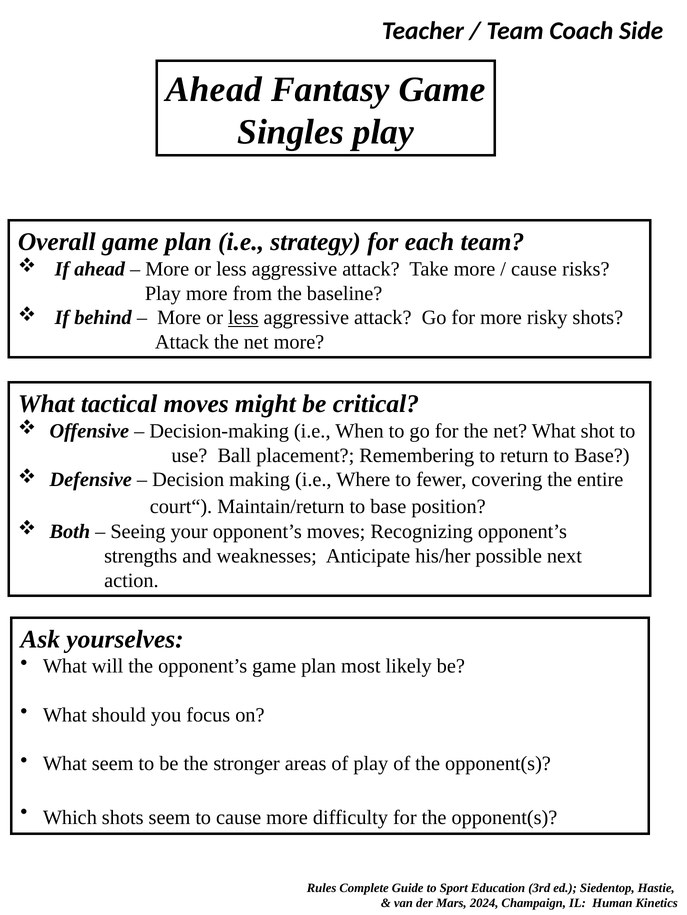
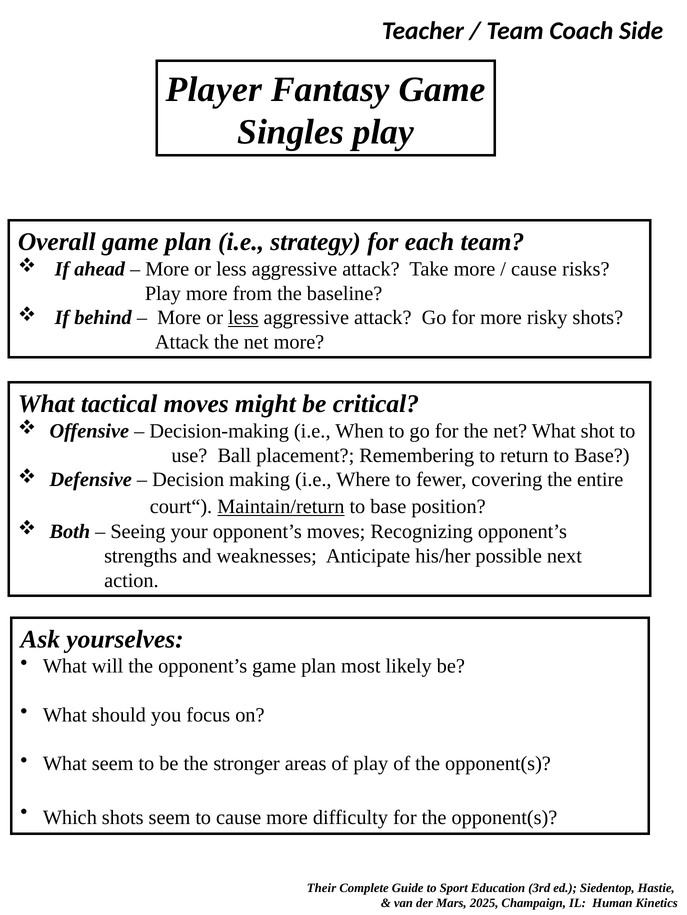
Ahead at (214, 89): Ahead -> Player
Maintain/return underline: none -> present
Rules: Rules -> Their
2024: 2024 -> 2025
